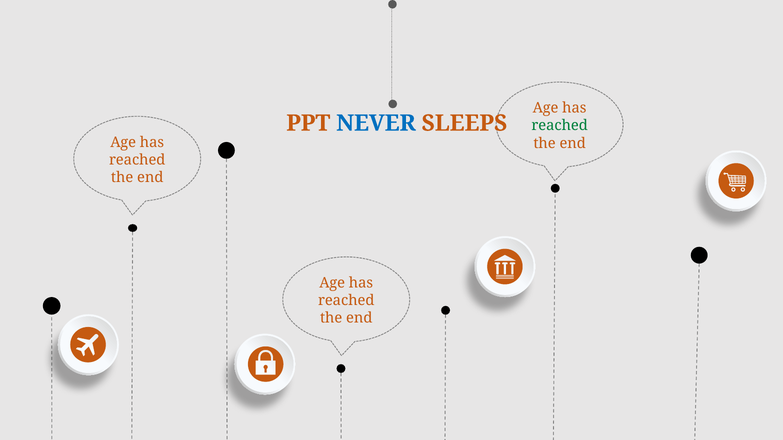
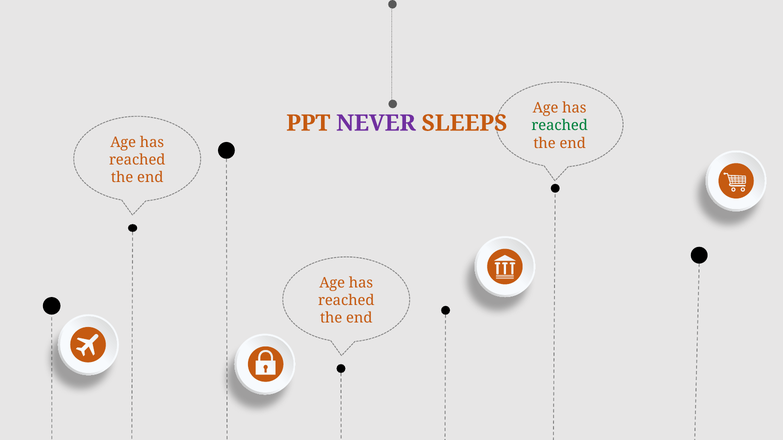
NEVER colour: blue -> purple
